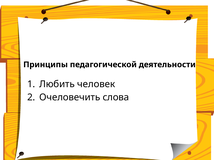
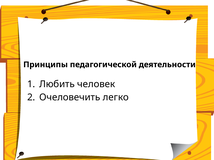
слова: слова -> легко
